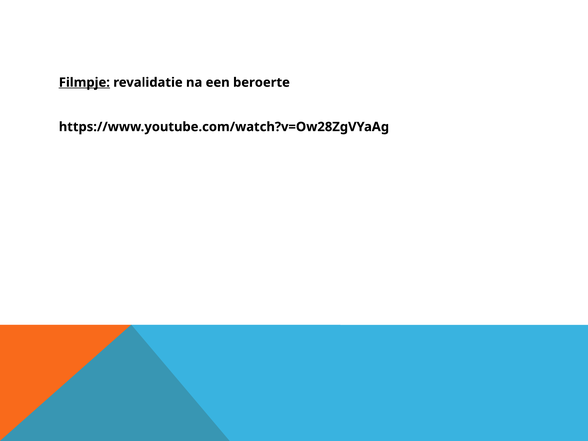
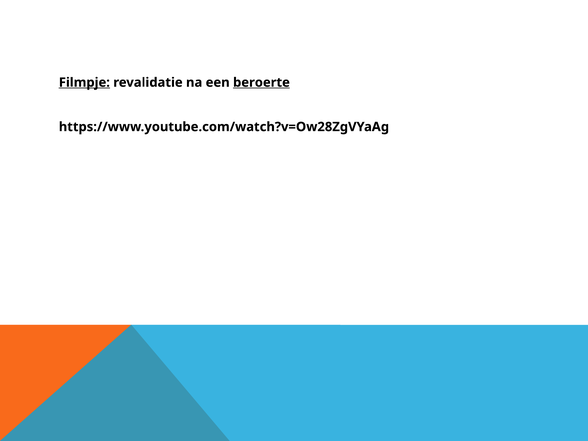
beroerte underline: none -> present
